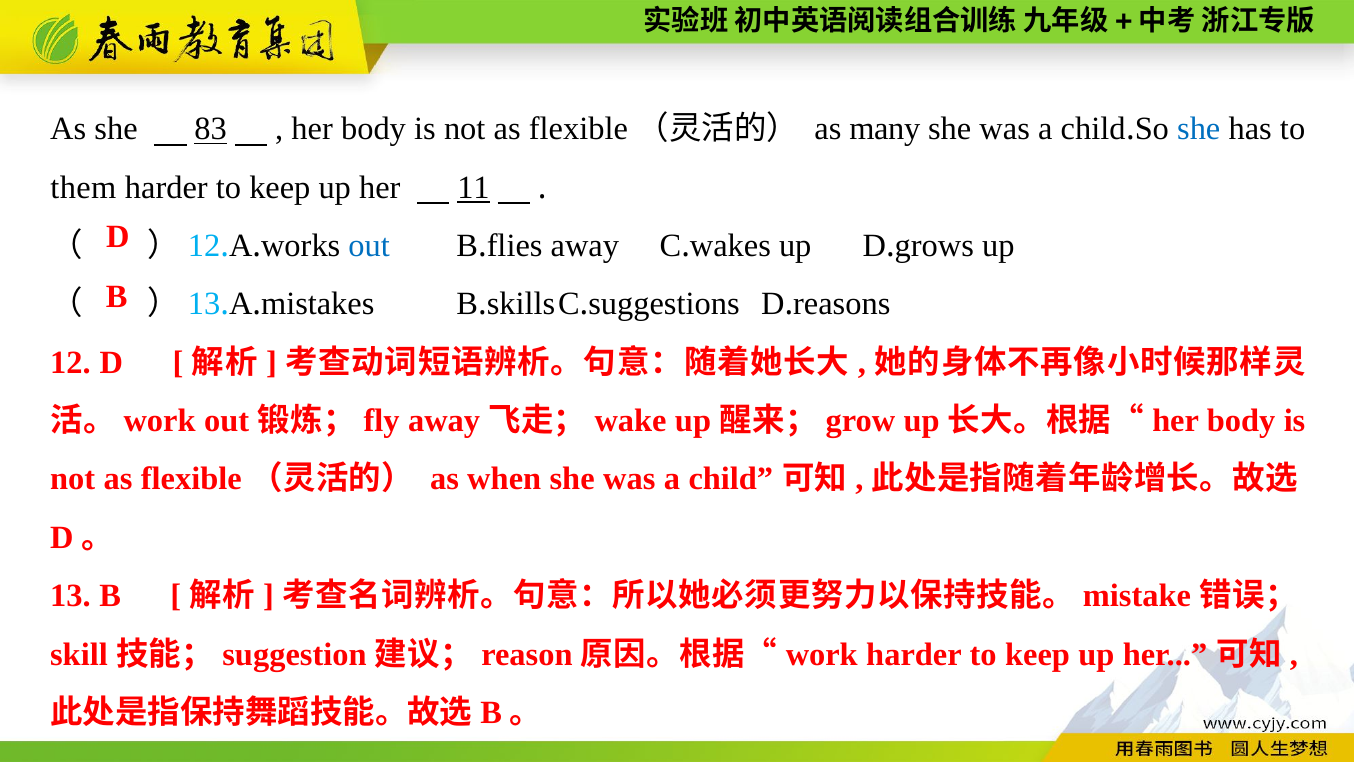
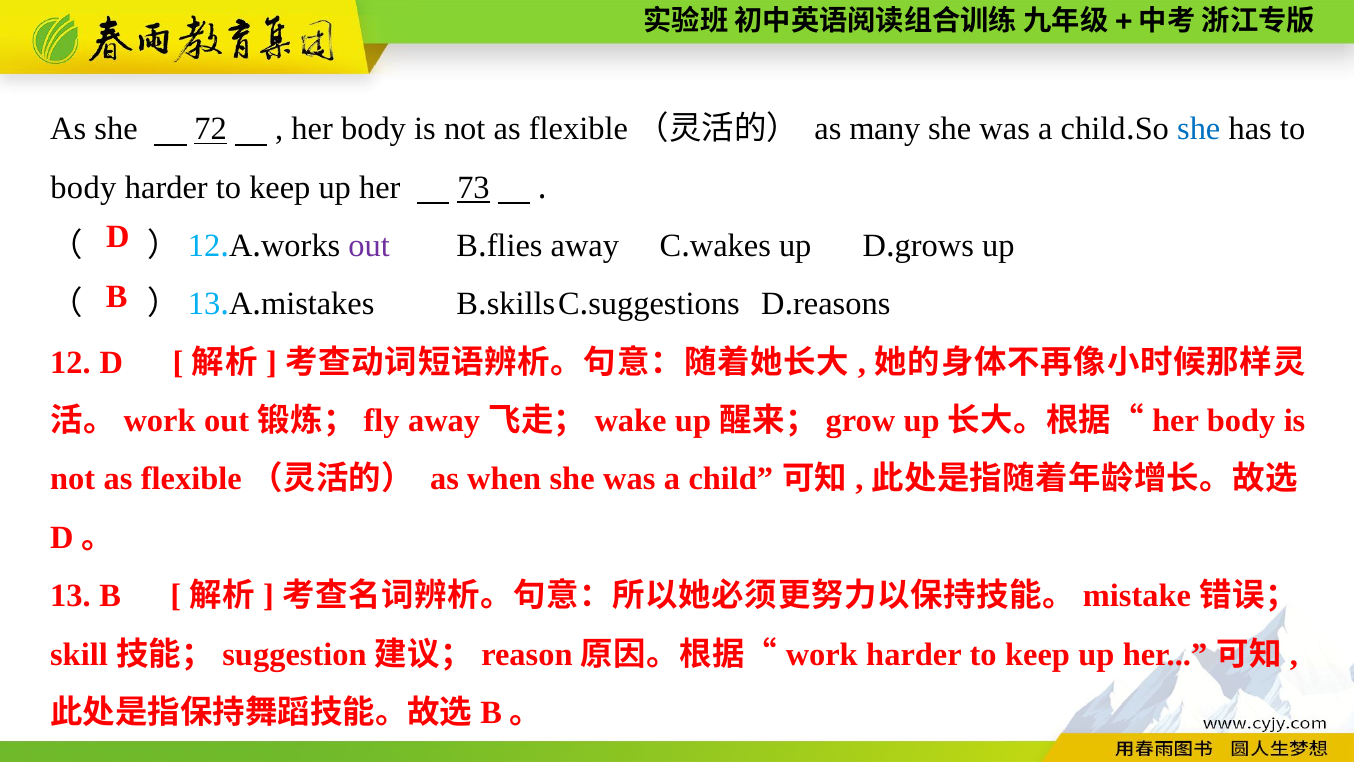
83: 83 -> 72
them at (83, 187): them -> body
11: 11 -> 73
out at (369, 246) colour: blue -> purple
